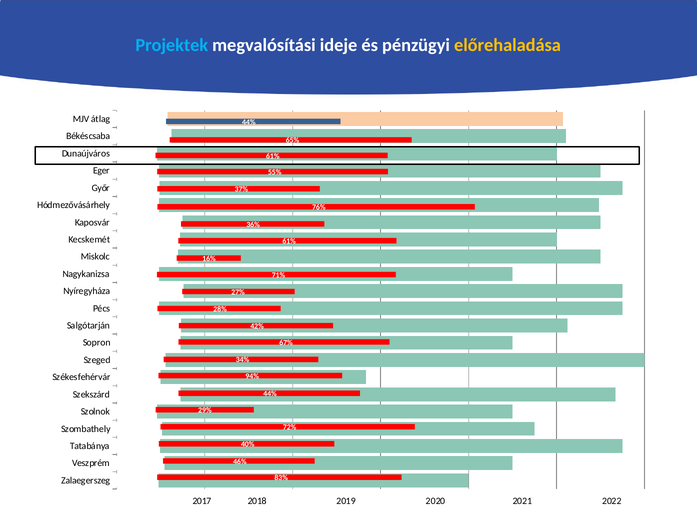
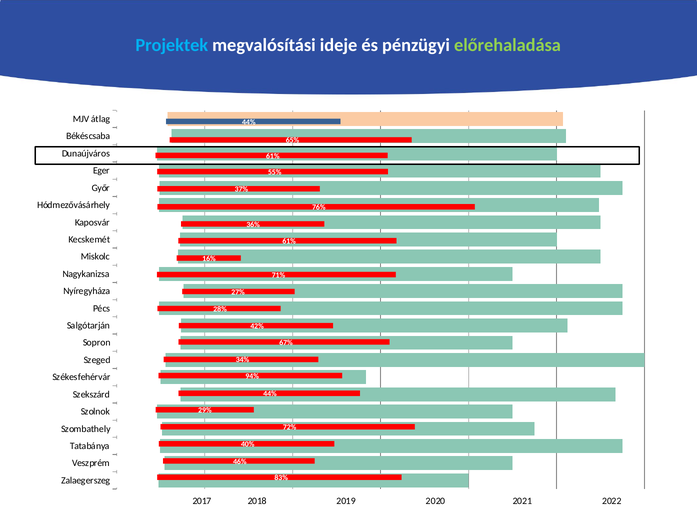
előrehaladása colour: yellow -> light green
